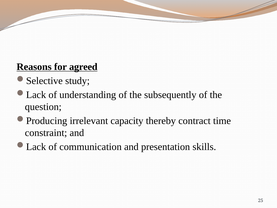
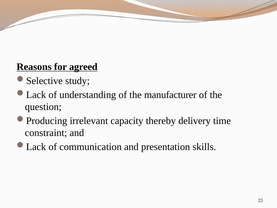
subsequently: subsequently -> manufacturer
contract: contract -> delivery
